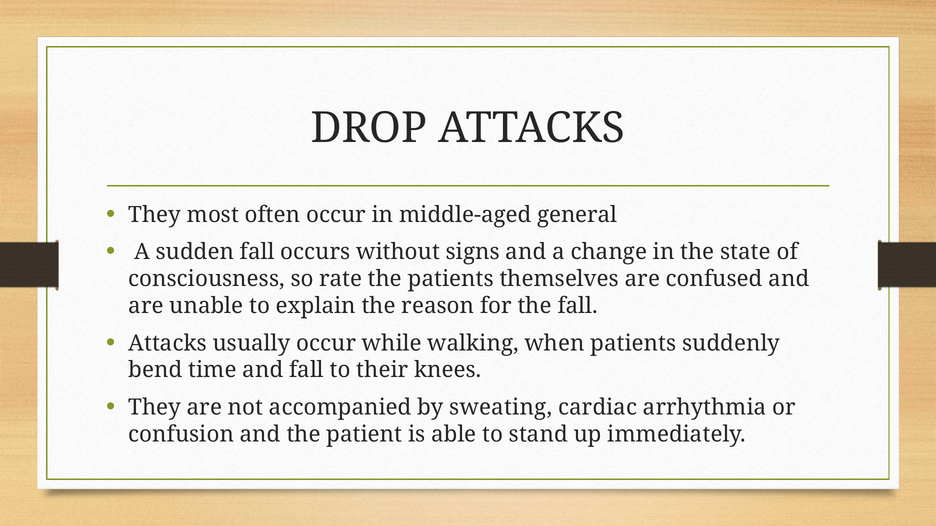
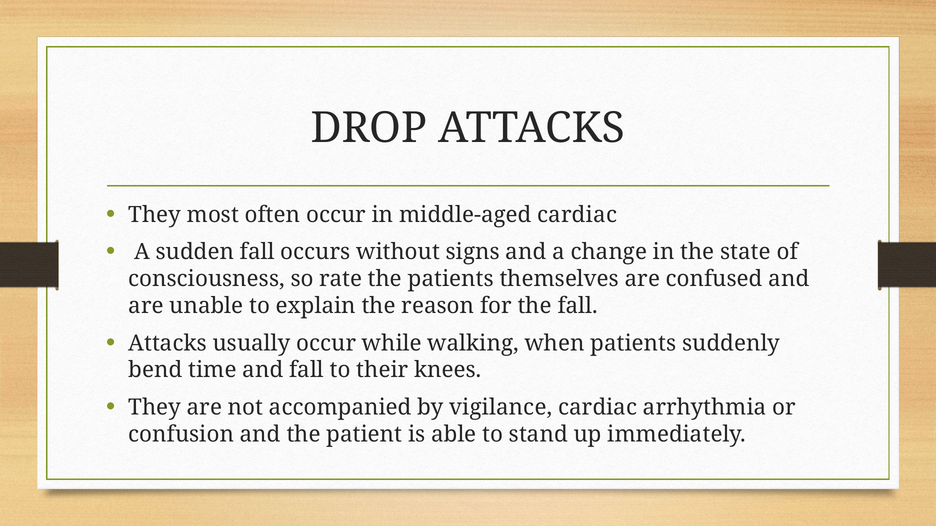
middle-aged general: general -> cardiac
sweating: sweating -> vigilance
